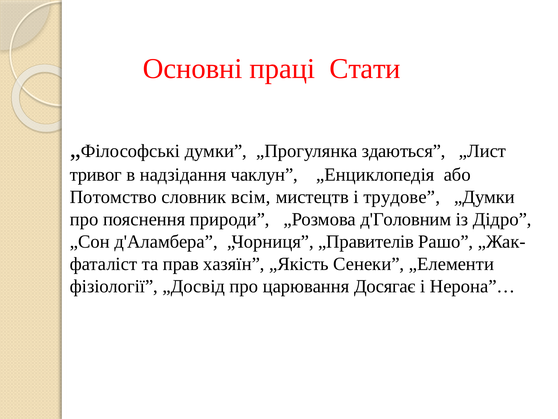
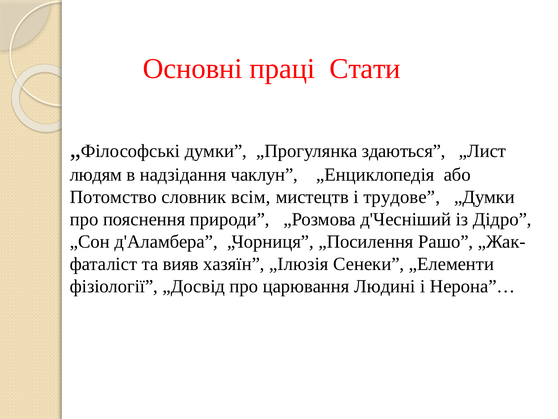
тривог: тривог -> людям
д'Головним: д'Головним -> д'Чесніший
„Правителів: „Правителів -> „Посилення
прав: прав -> вияв
„Якість: „Якість -> „Ілюзія
Досягає: Досягає -> Людині
